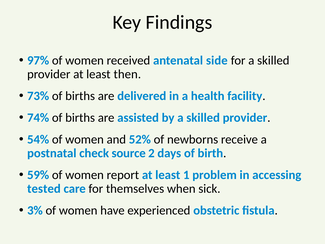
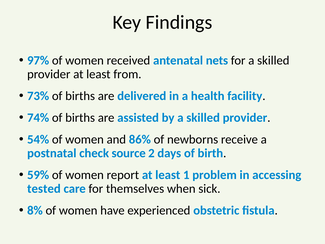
side: side -> nets
then: then -> from
52%: 52% -> 86%
3%: 3% -> 8%
